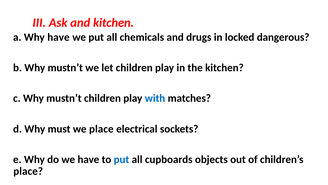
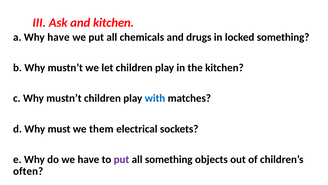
locked dangerous: dangerous -> something
we place: place -> them
put at (121, 159) colour: blue -> purple
all cupboards: cupboards -> something
place at (28, 171): place -> often
